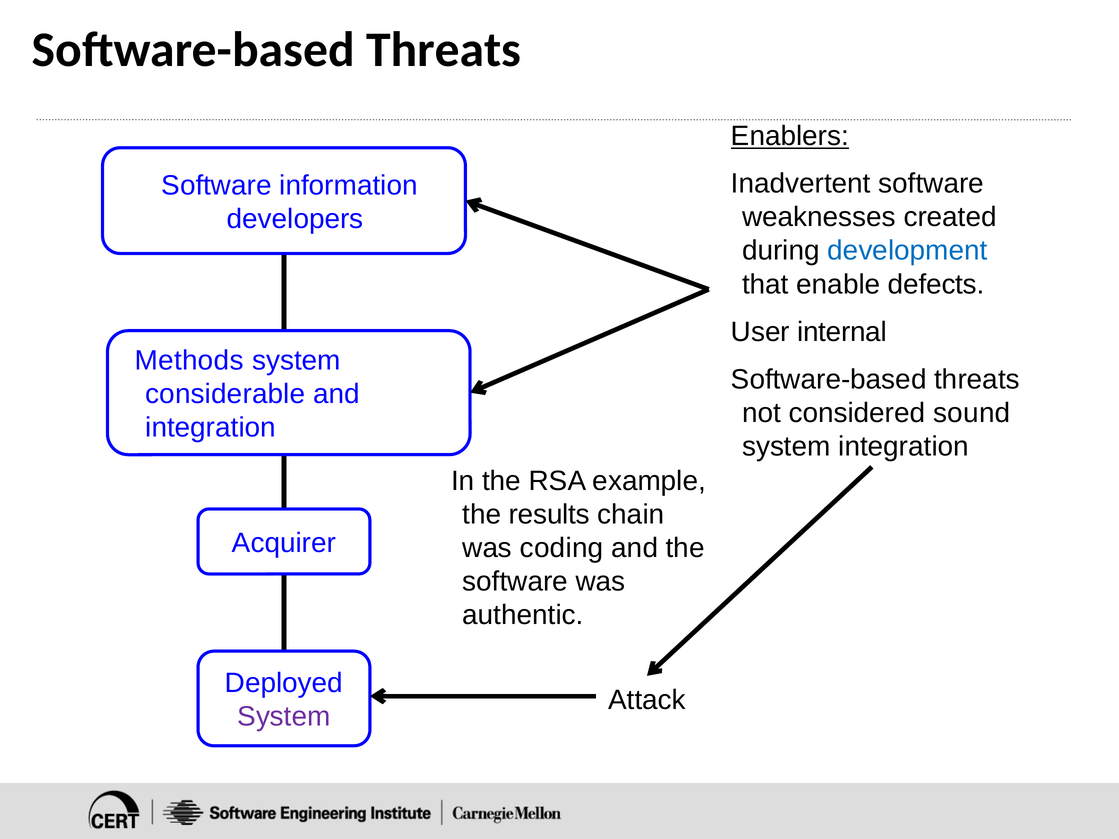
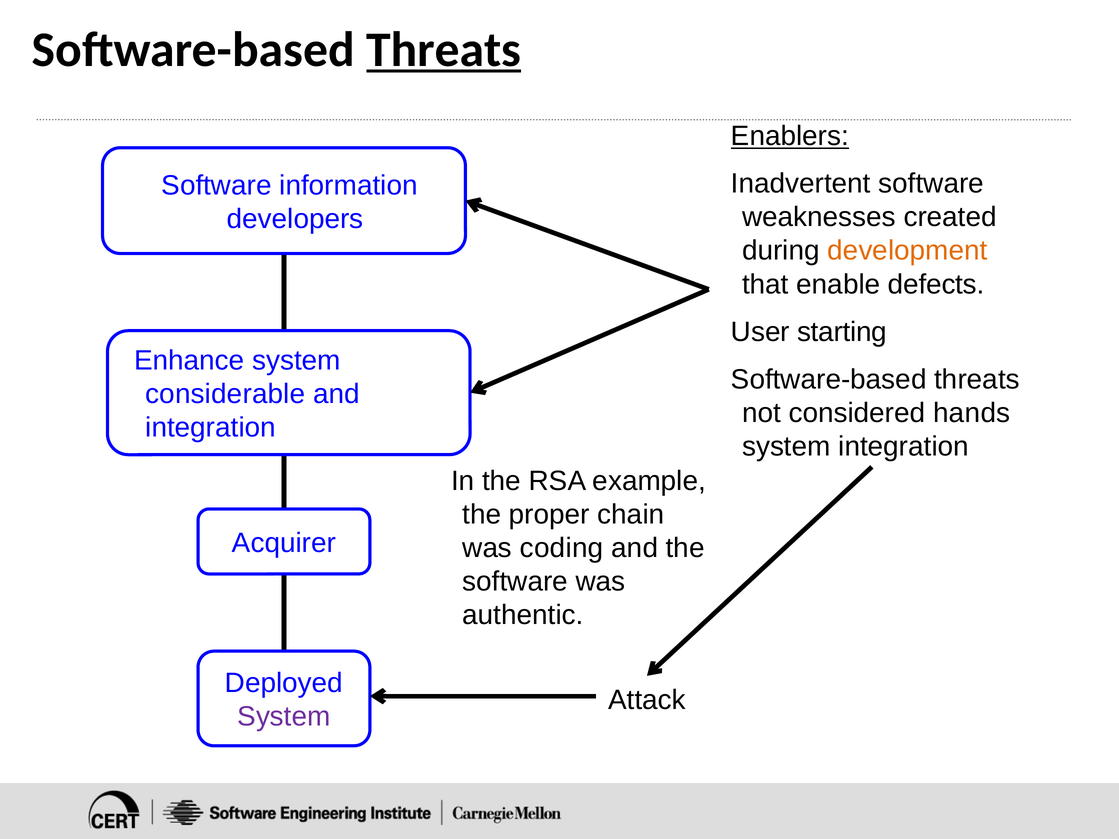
Threats at (444, 50) underline: none -> present
development colour: blue -> orange
internal: internal -> starting
Methods: Methods -> Enhance
sound: sound -> hands
results: results -> proper
